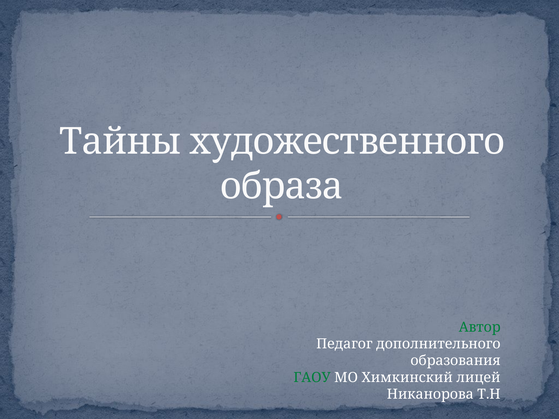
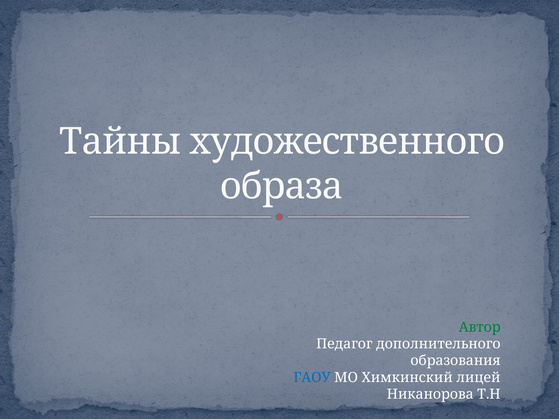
ГАОУ colour: green -> blue
